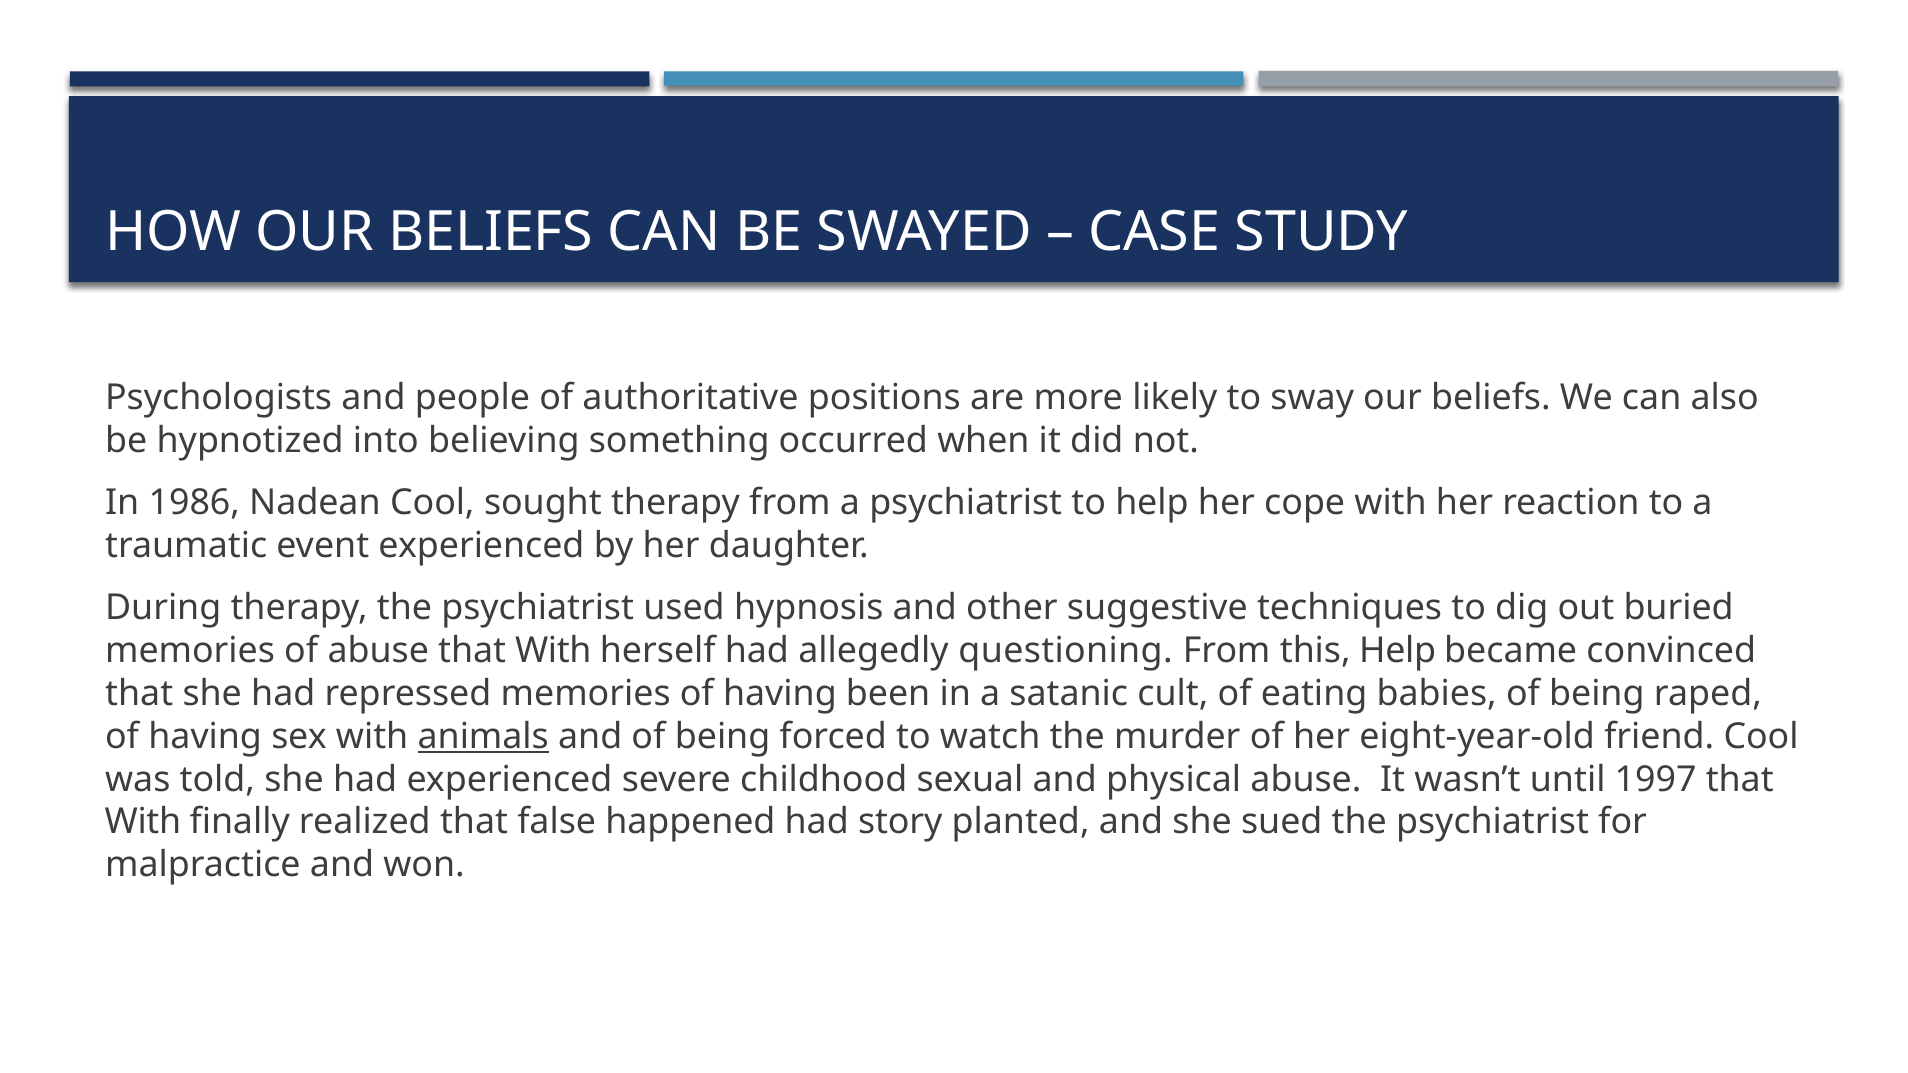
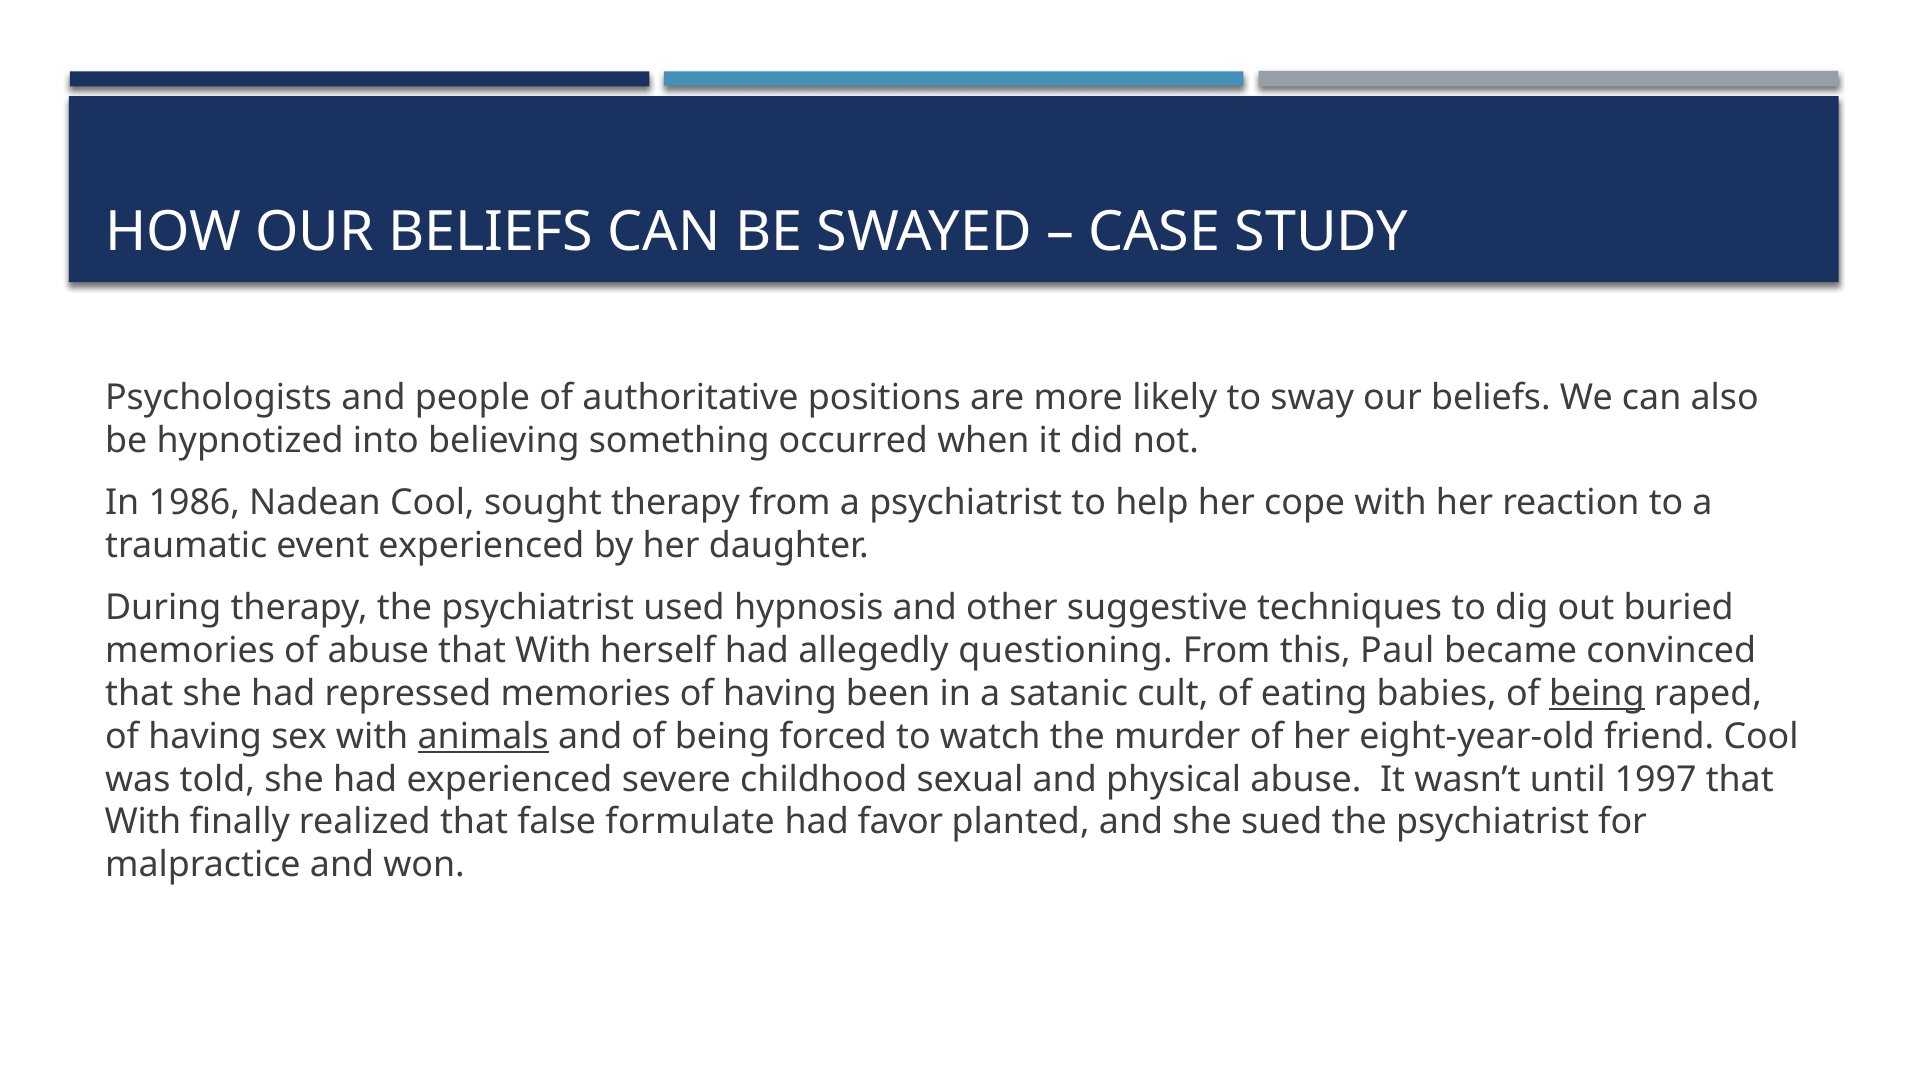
this Help: Help -> Paul
being at (1597, 694) underline: none -> present
happened: happened -> formulate
story: story -> favor
